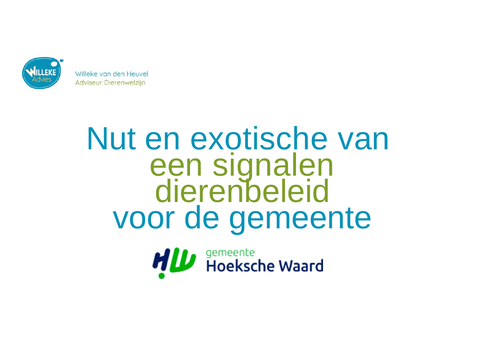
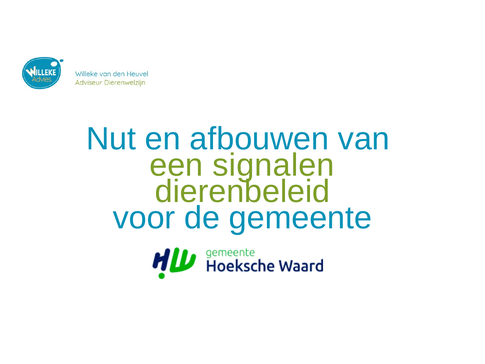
exotische: exotische -> afbouwen
